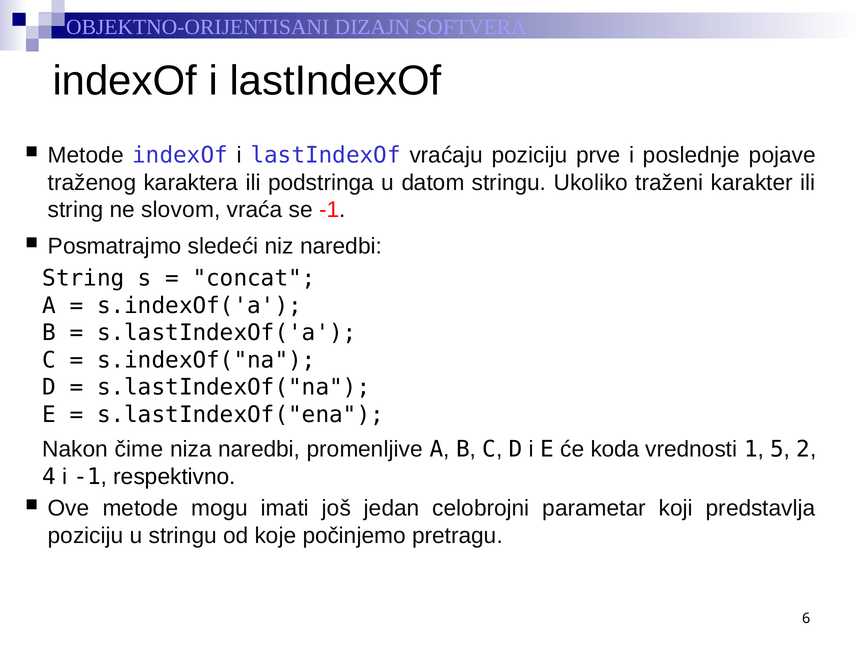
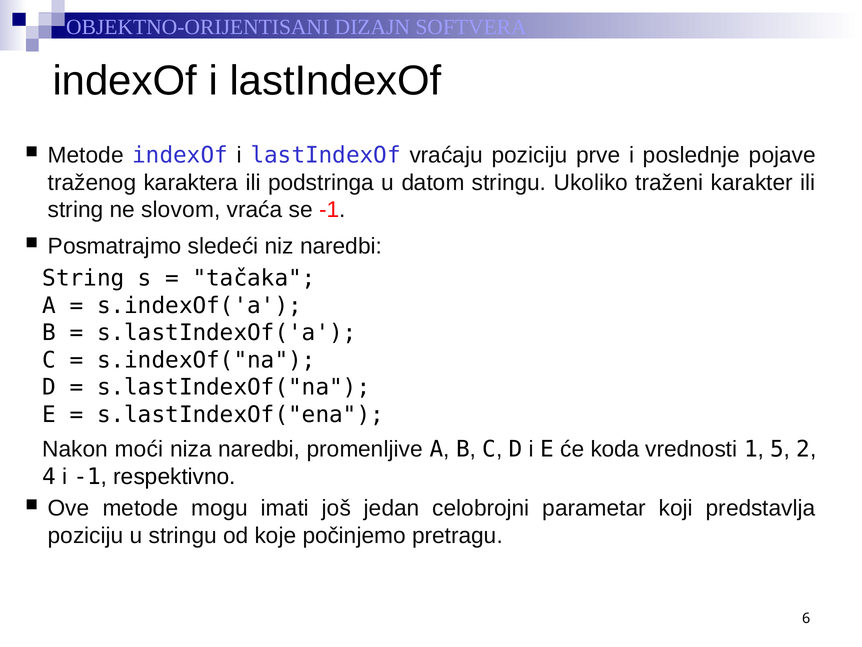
concat: concat -> tačaka
čime: čime -> moći
